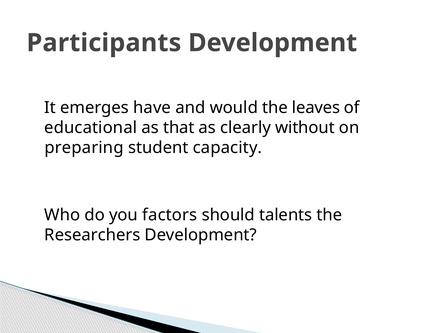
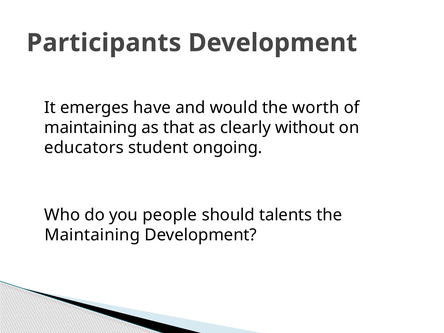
leaves: leaves -> worth
educational at (91, 128): educational -> maintaining
preparing: preparing -> educators
capacity: capacity -> ongoing
factors: factors -> people
Researchers at (92, 235): Researchers -> Maintaining
